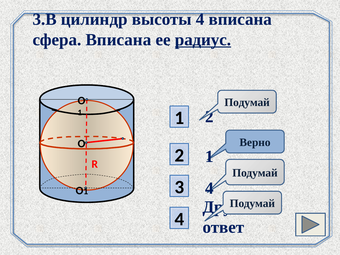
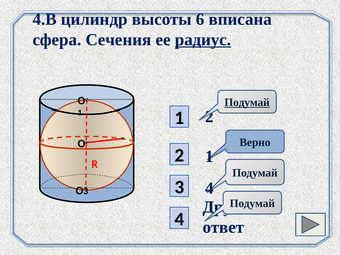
3.В: 3.В -> 4.В
высоты 4: 4 -> 6
сфера Вписана: Вписана -> Сечения
Подумай at (247, 102) underline: none -> present
1 at (86, 191): 1 -> 3
